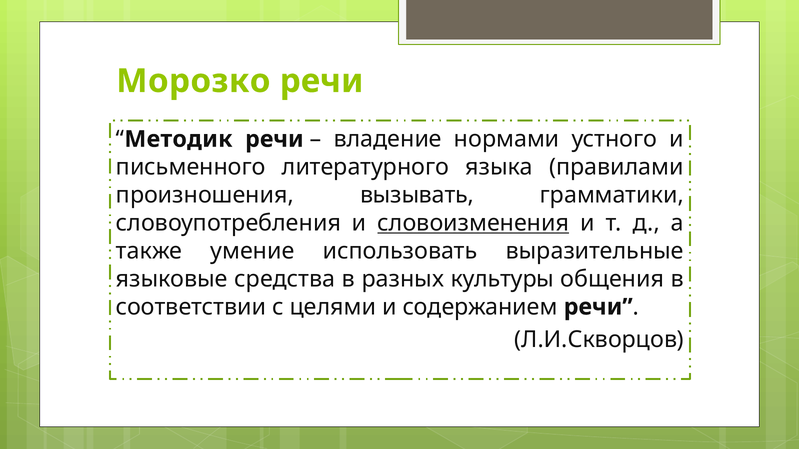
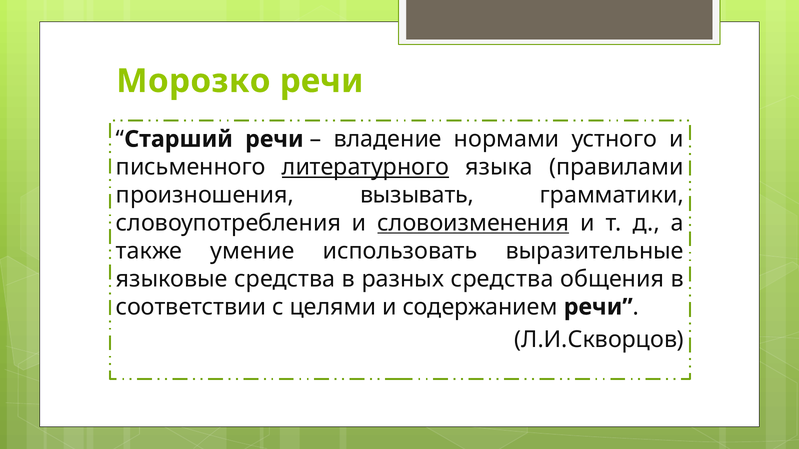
Методик: Методик -> Старший
литературного underline: none -> present
разных культуры: культуры -> средства
